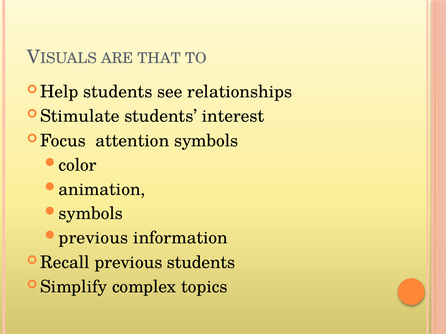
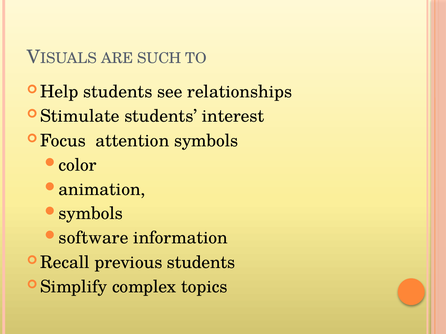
THAT: THAT -> SUCH
previous at (93, 238): previous -> software
